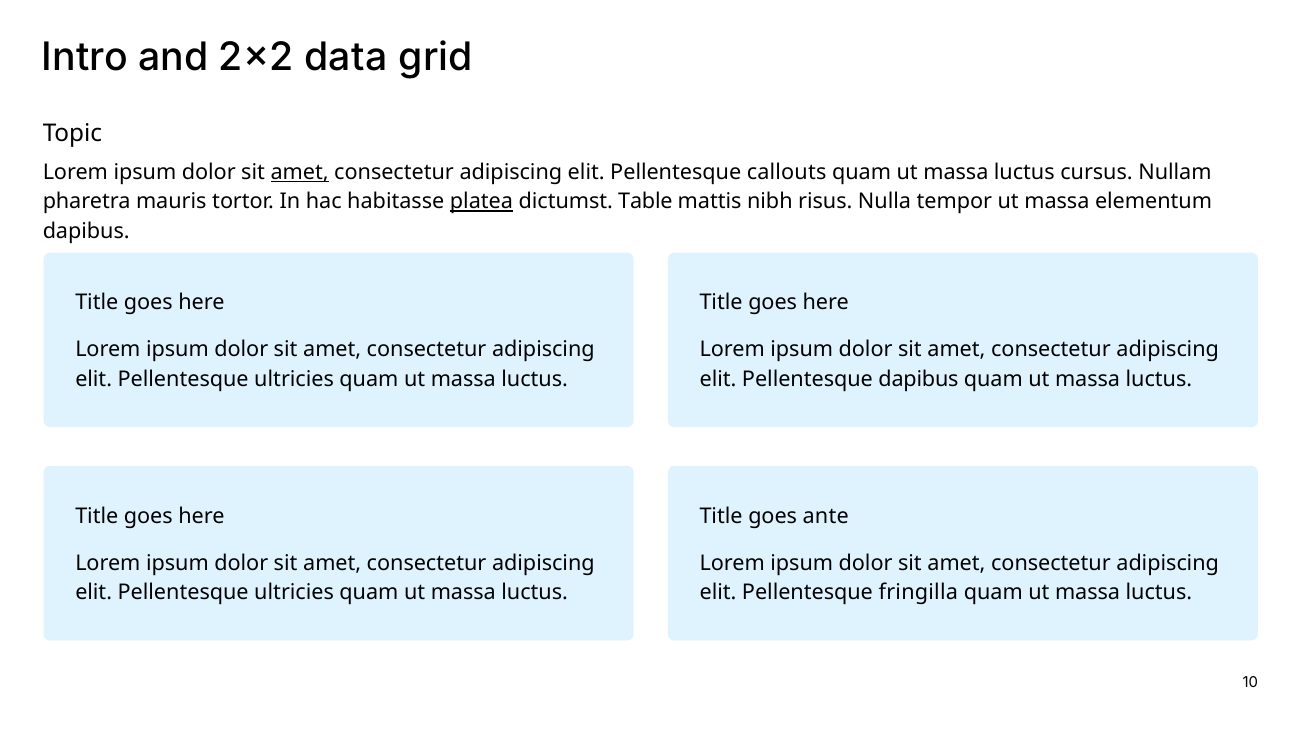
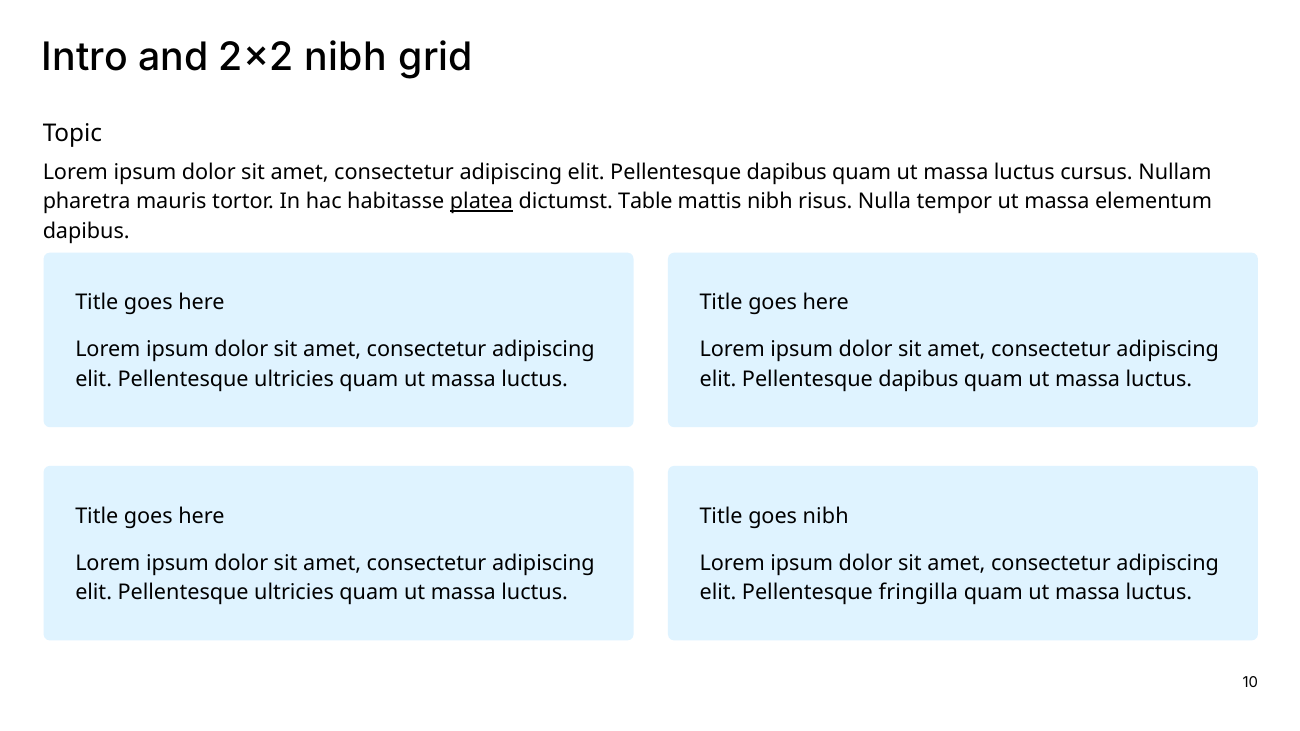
2x2 data: data -> nibh
amet at (300, 172) underline: present -> none
callouts at (787, 172): callouts -> dapibus
goes ante: ante -> nibh
